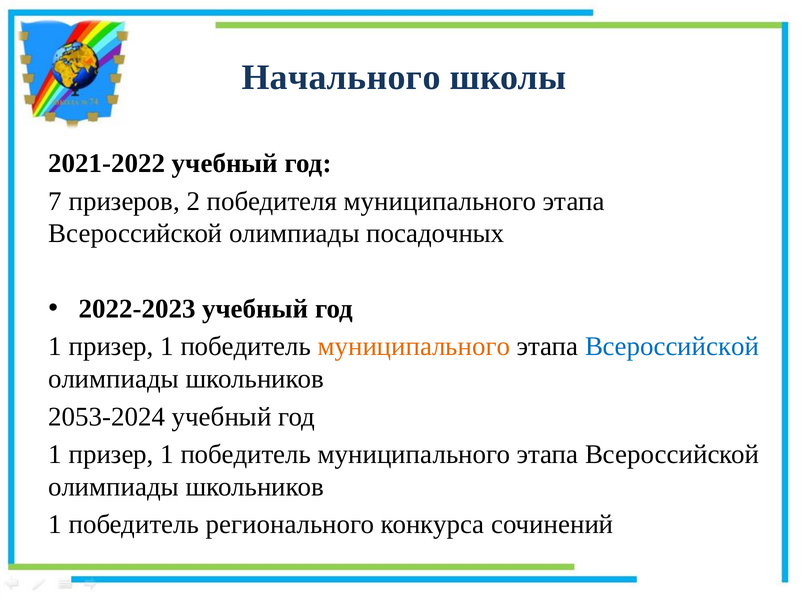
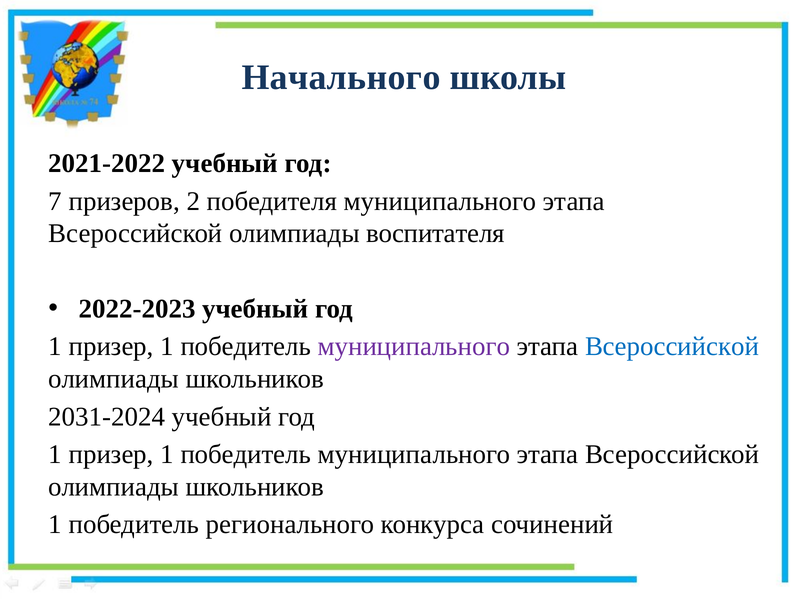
посадочных: посадочных -> воспитателя
муниципального at (414, 347) colour: orange -> purple
2053-2024: 2053-2024 -> 2031-2024
